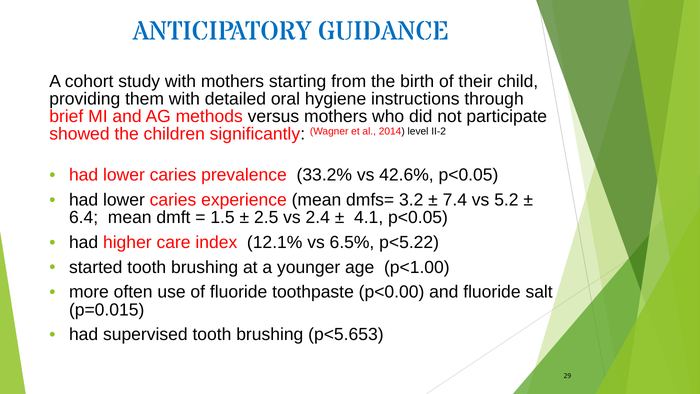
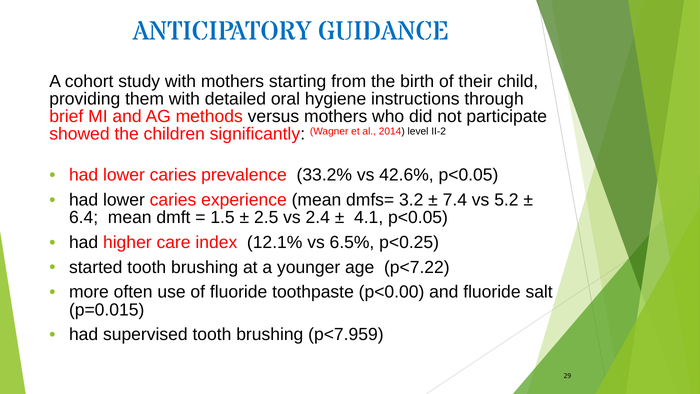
p<5.22: p<5.22 -> p<0.25
p<1.00: p<1.00 -> p<7.22
p<5.653: p<5.653 -> p<7.959
